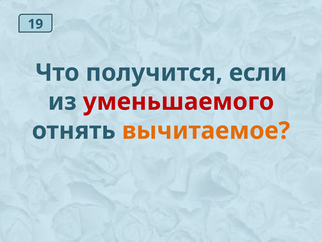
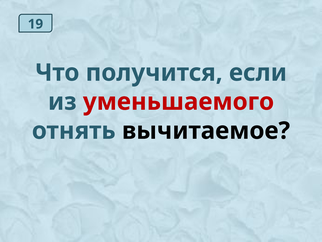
вычитаемое colour: orange -> black
